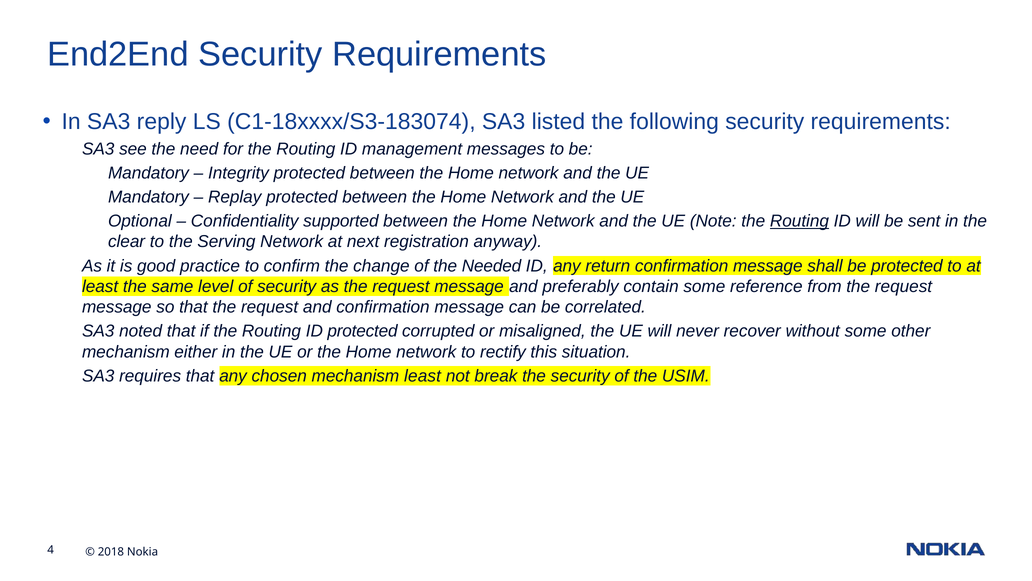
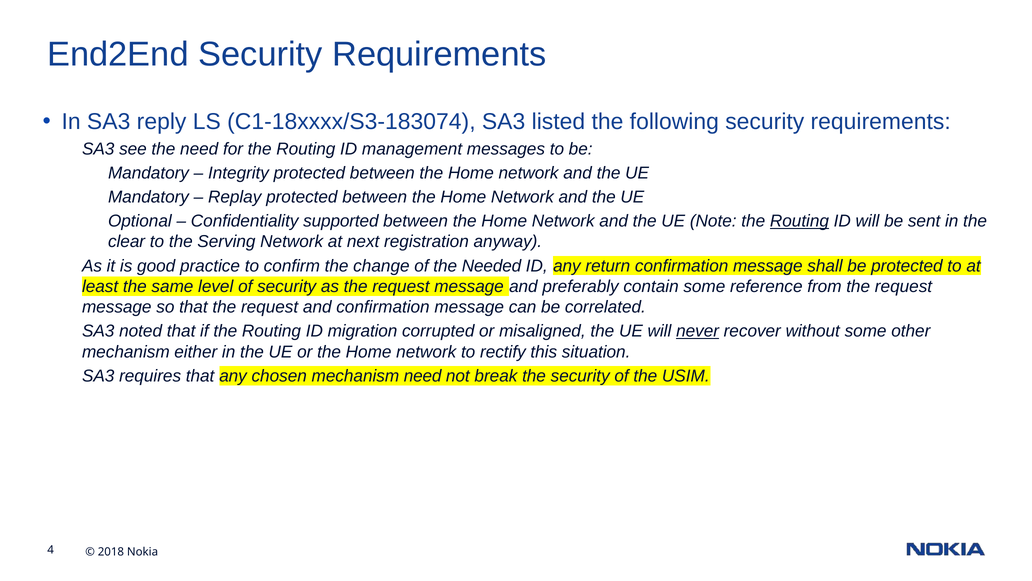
ID protected: protected -> migration
never underline: none -> present
mechanism least: least -> need
